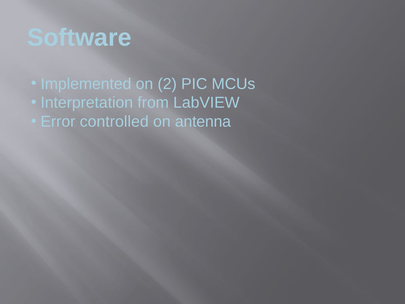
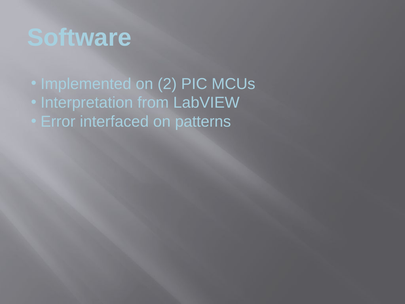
controlled: controlled -> interfaced
antenna: antenna -> patterns
